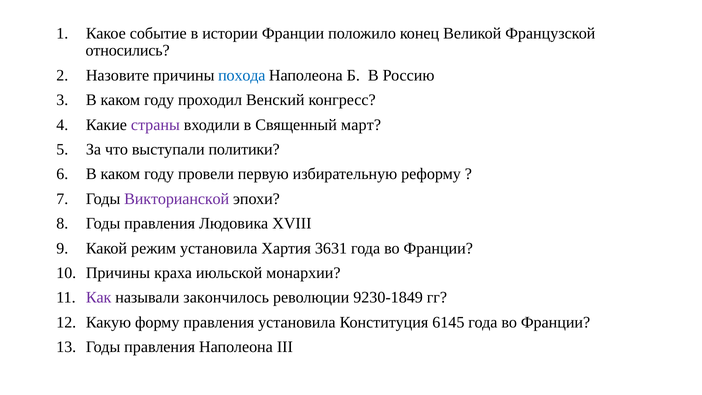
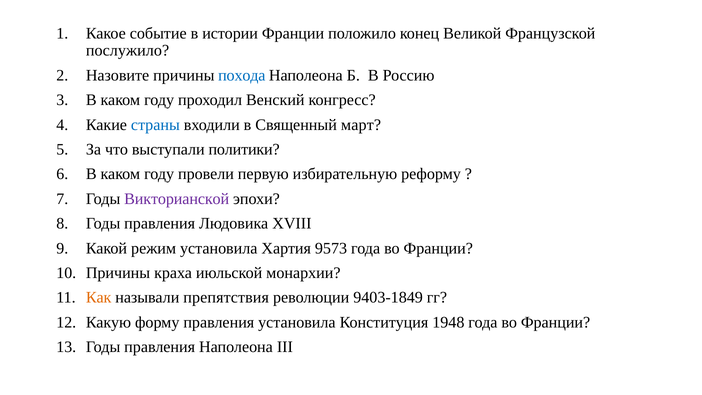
относились: относились -> послужило
страны colour: purple -> blue
3631: 3631 -> 9573
Как colour: purple -> orange
закончилось: закончилось -> препятствия
9230-1849: 9230-1849 -> 9403-1849
6145: 6145 -> 1948
